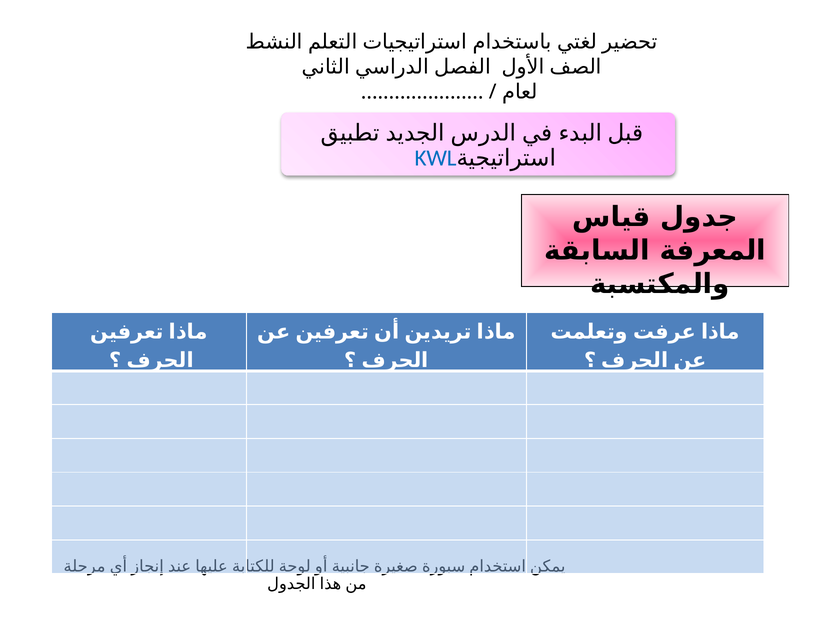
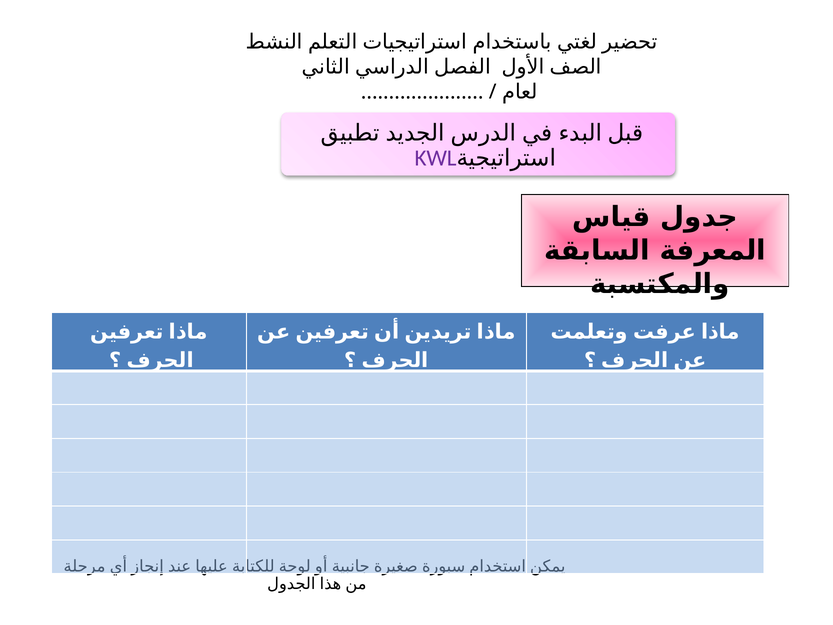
KWL at (436, 158) colour: blue -> purple
